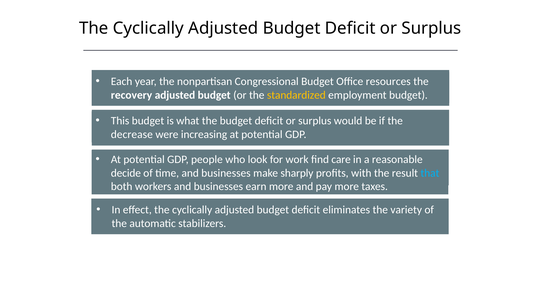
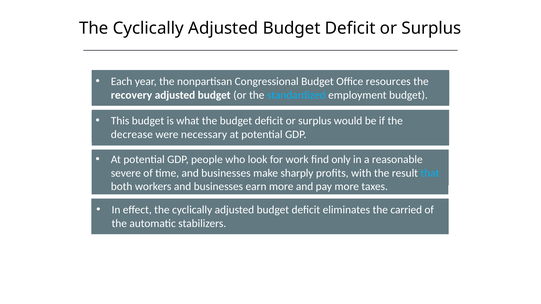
standardized colour: yellow -> light blue
increasing: increasing -> necessary
care: care -> only
decide: decide -> severe
variety: variety -> carried
